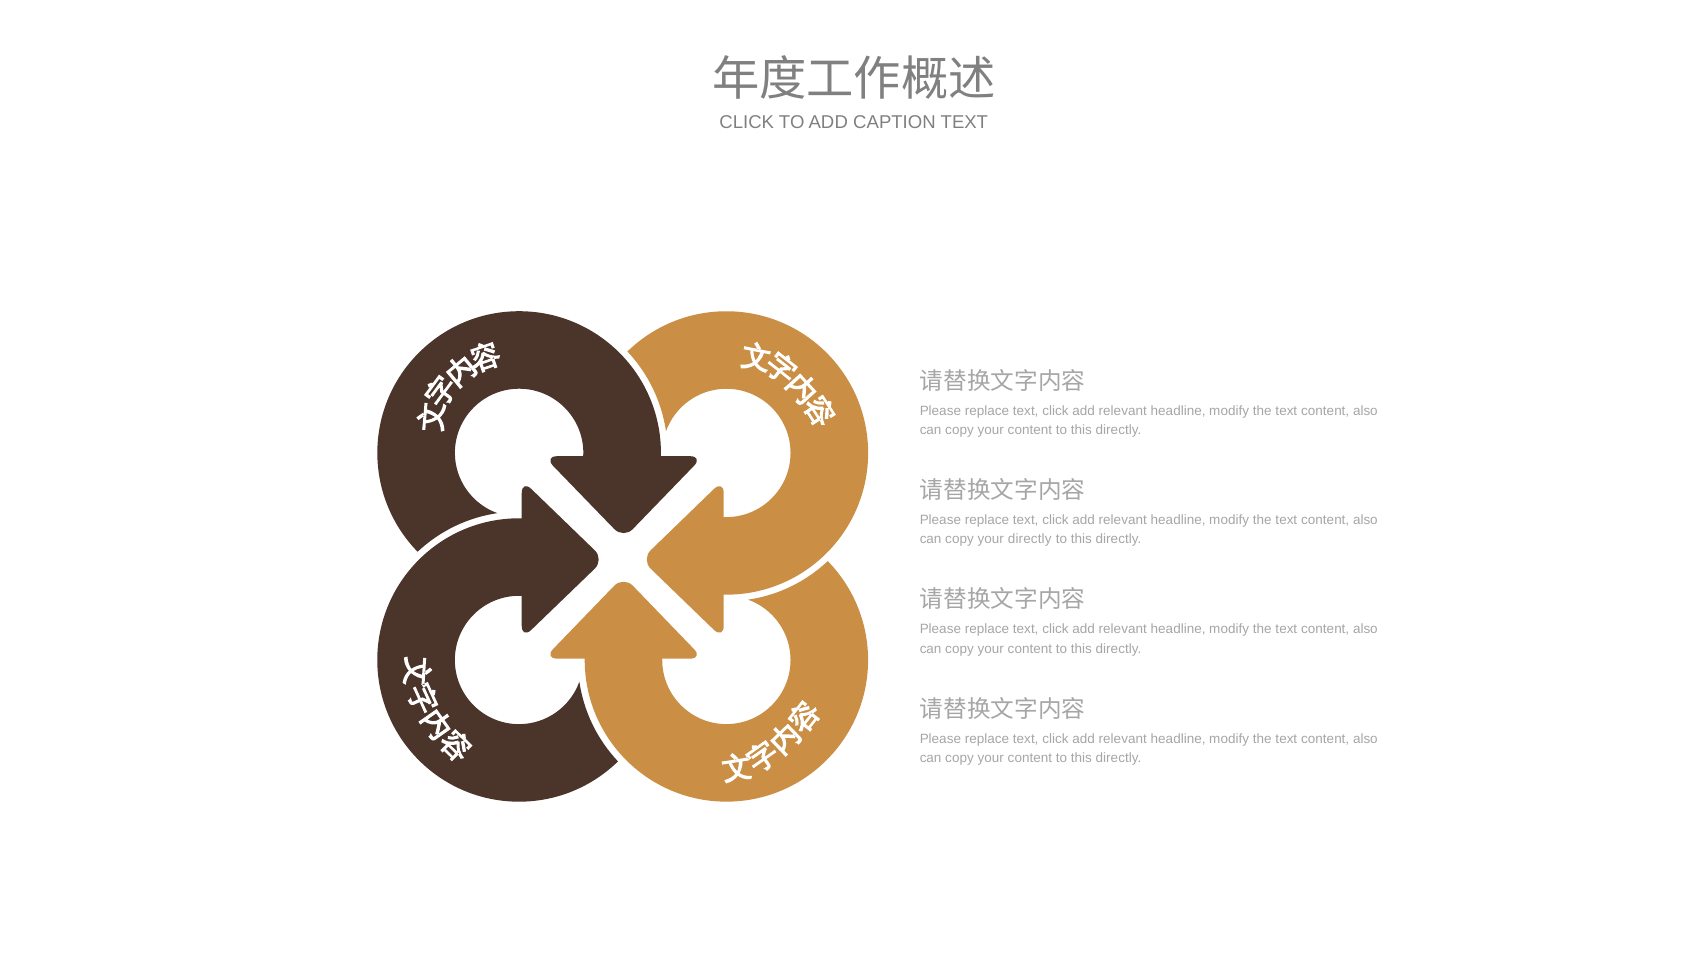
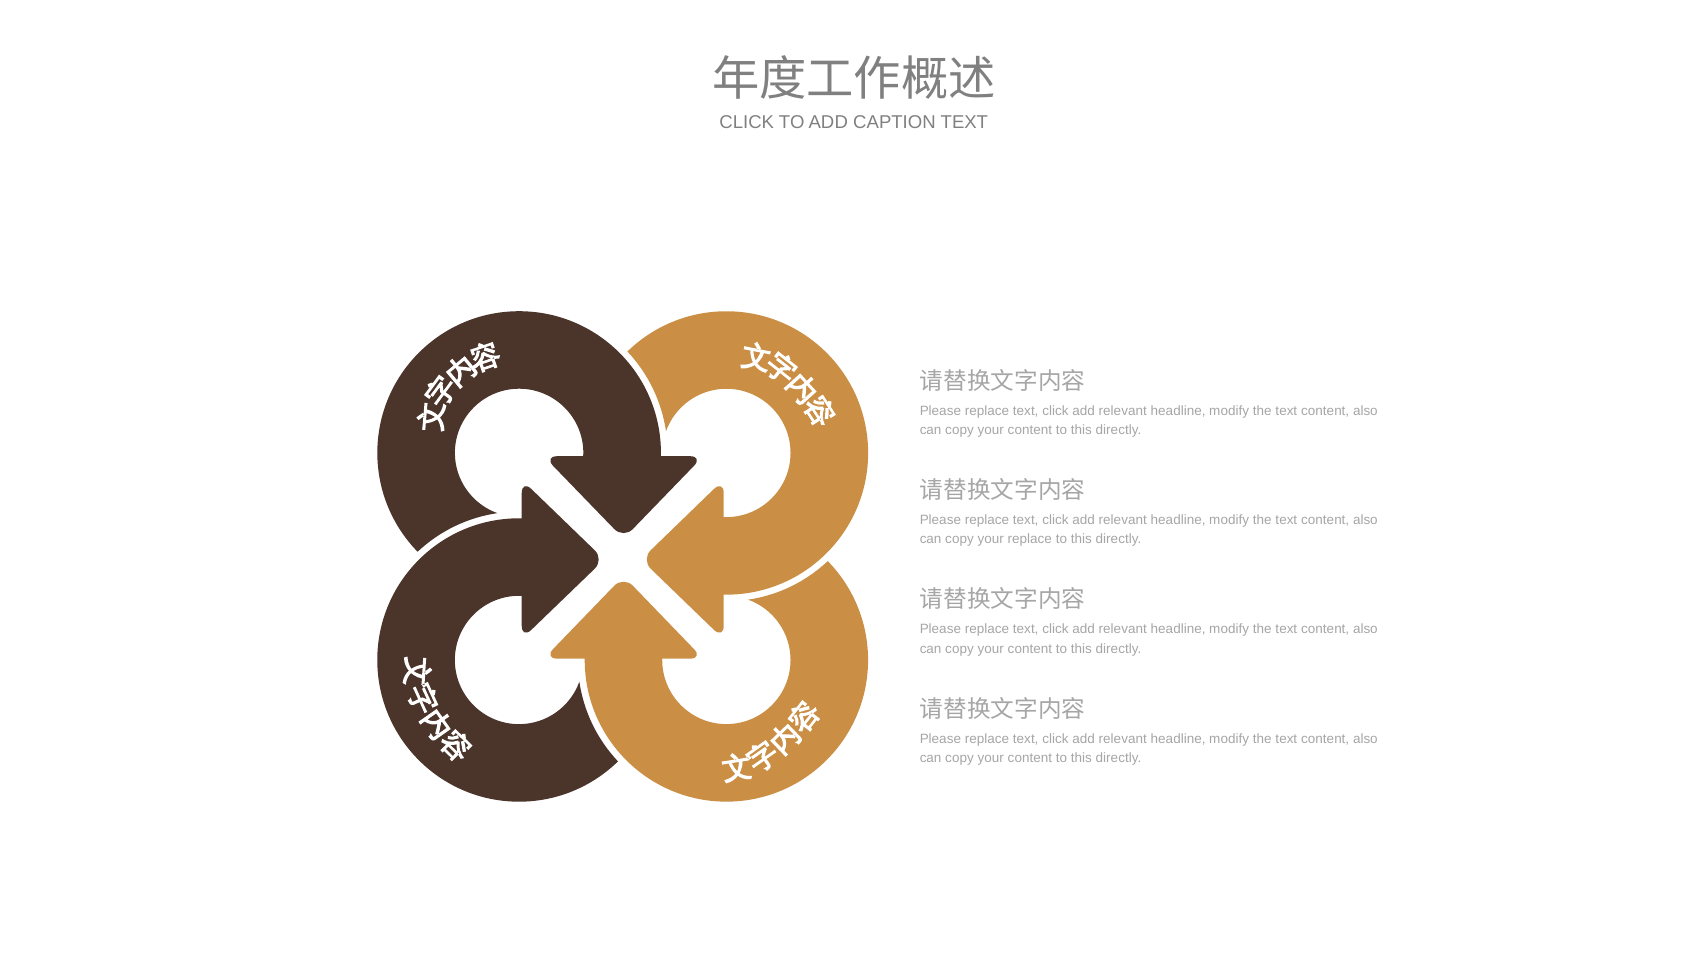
your directly: directly -> replace
